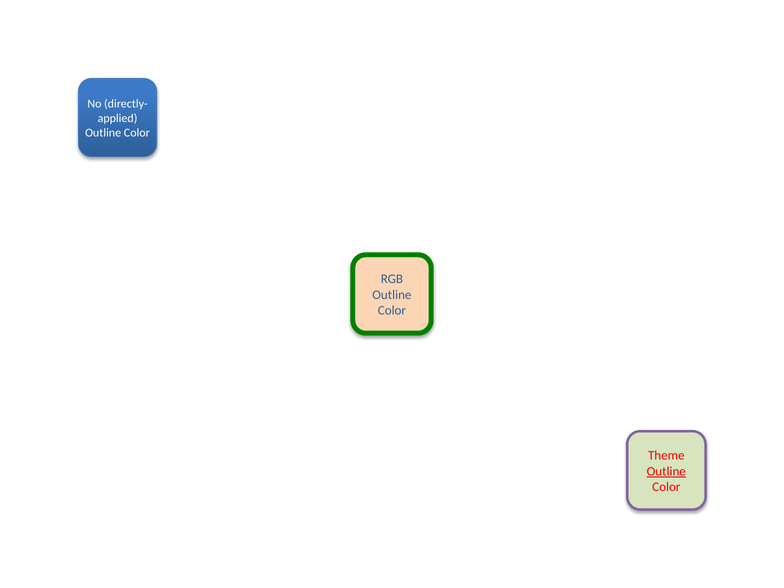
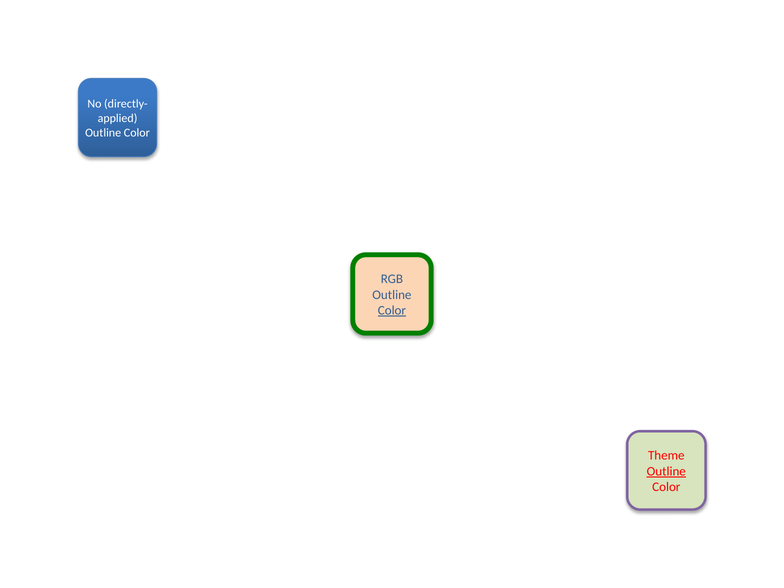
Color at (392, 311) underline: none -> present
